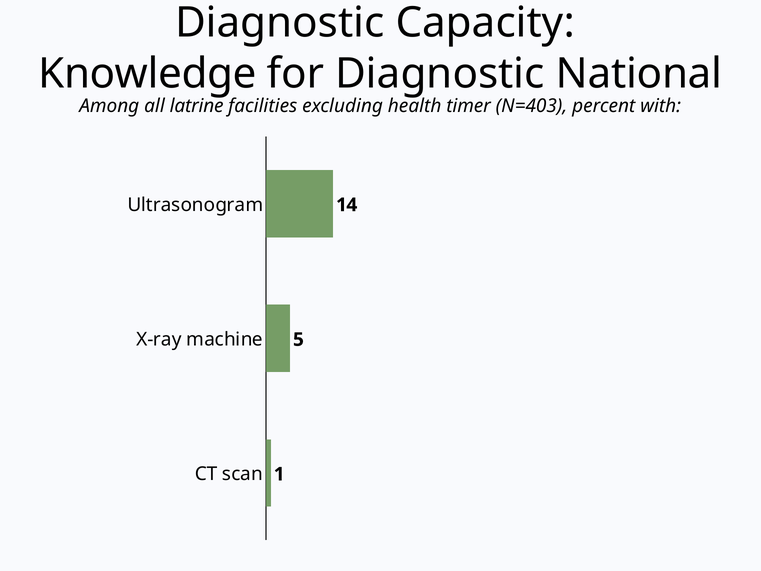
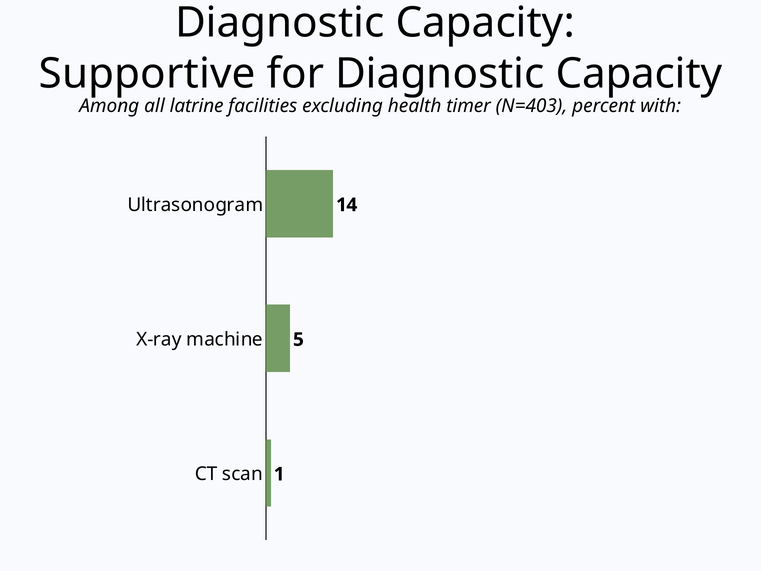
Knowledge: Knowledge -> Supportive
for Diagnostic National: National -> Capacity
